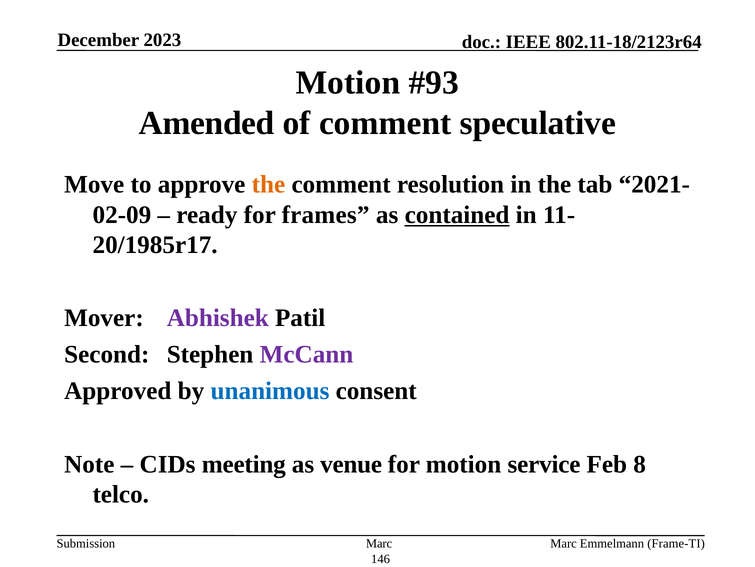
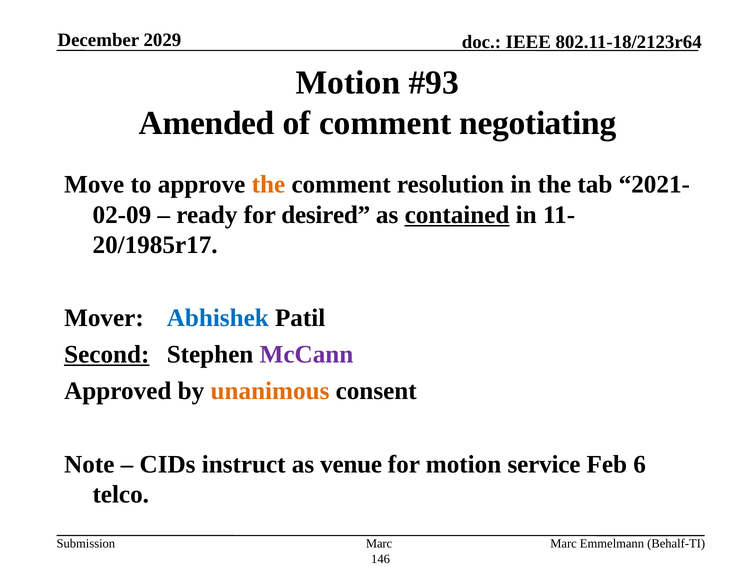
2023: 2023 -> 2029
speculative: speculative -> negotiating
frames: frames -> desired
Abhishek colour: purple -> blue
Second underline: none -> present
unanimous colour: blue -> orange
meeting: meeting -> instruct
8: 8 -> 6
Frame-TI: Frame-TI -> Behalf-TI
